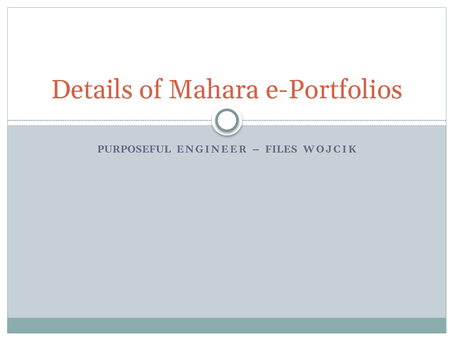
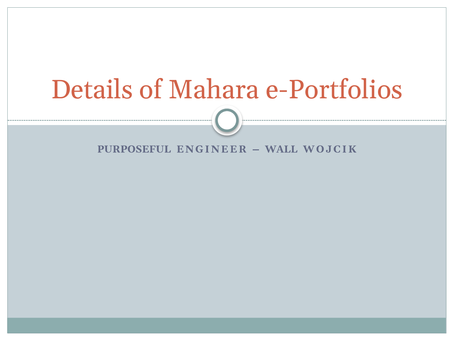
FILES: FILES -> WALL
